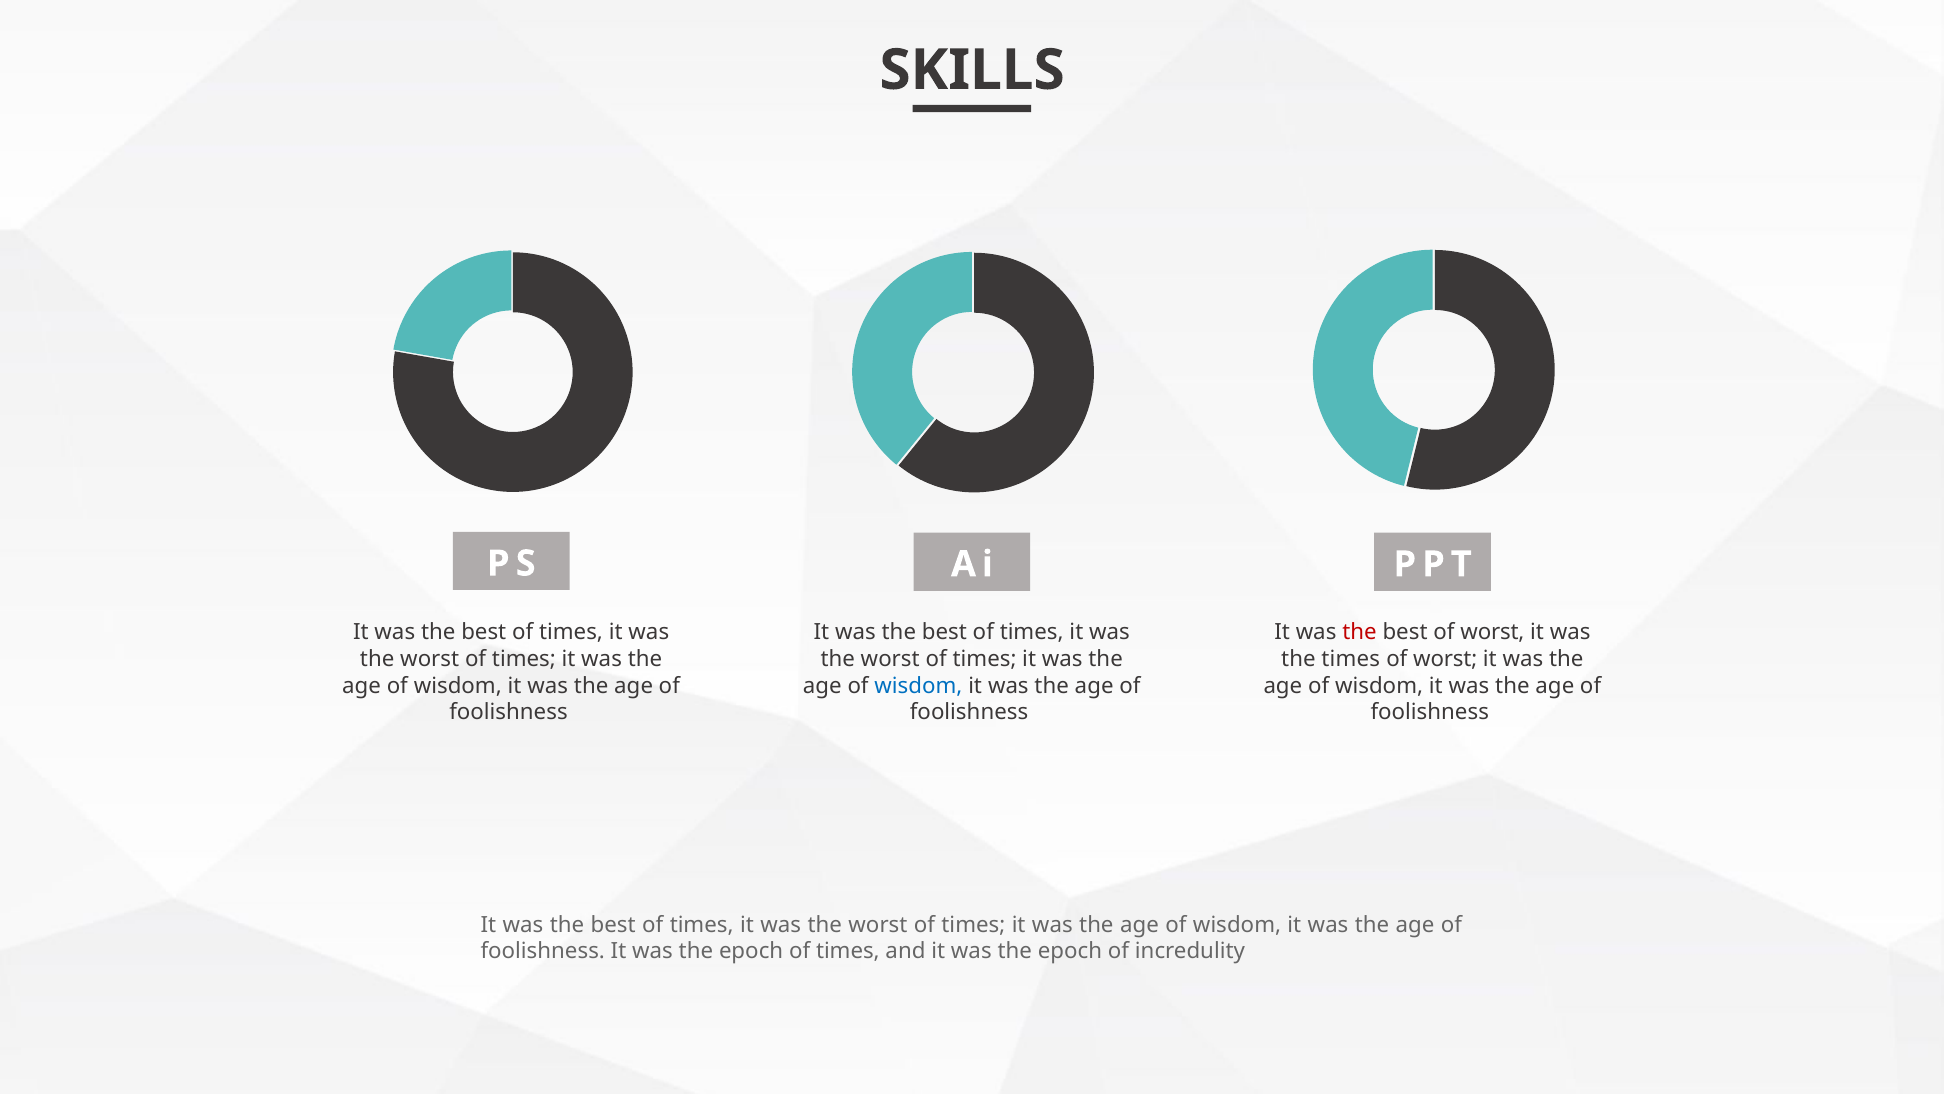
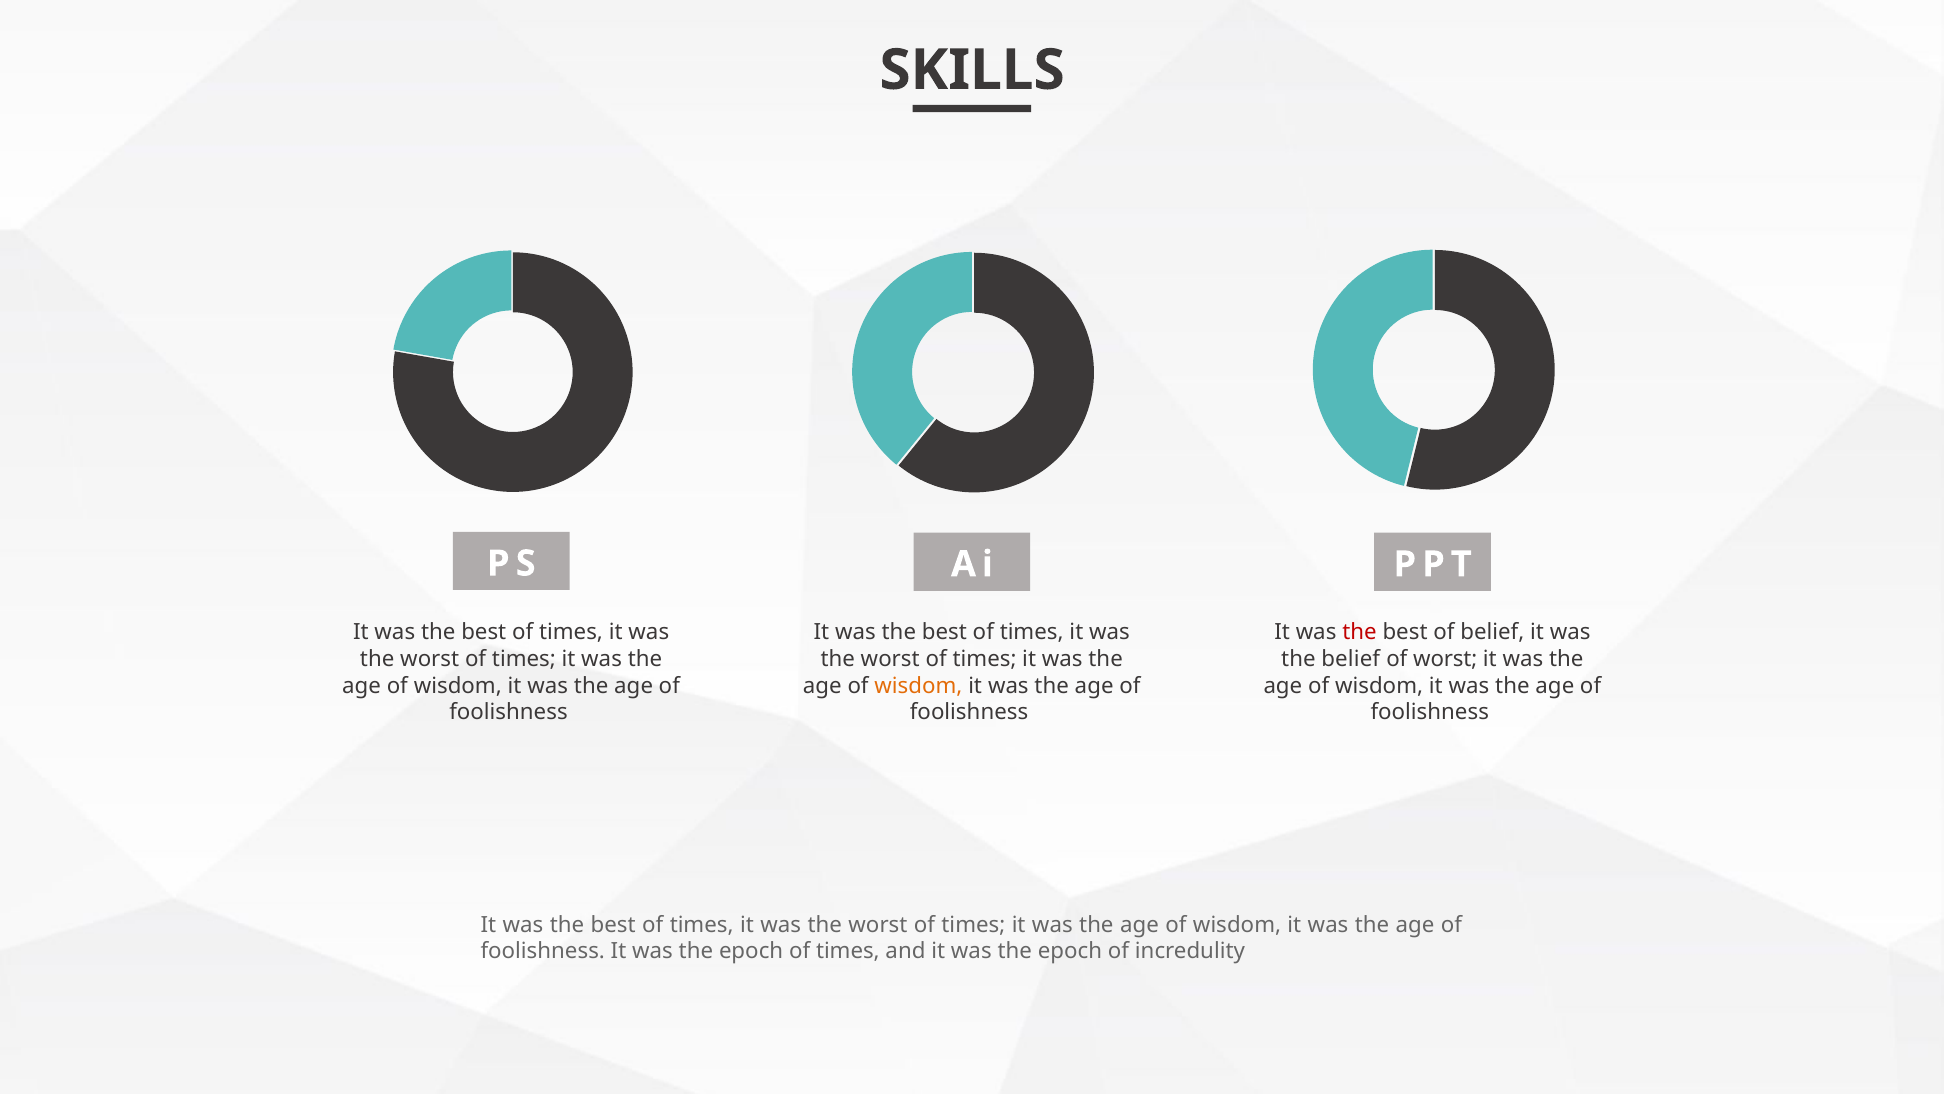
best of worst: worst -> belief
the times: times -> belief
wisdom at (918, 685) colour: blue -> orange
